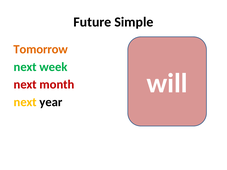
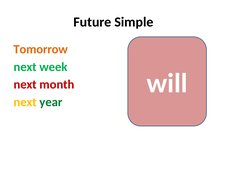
year colour: black -> green
